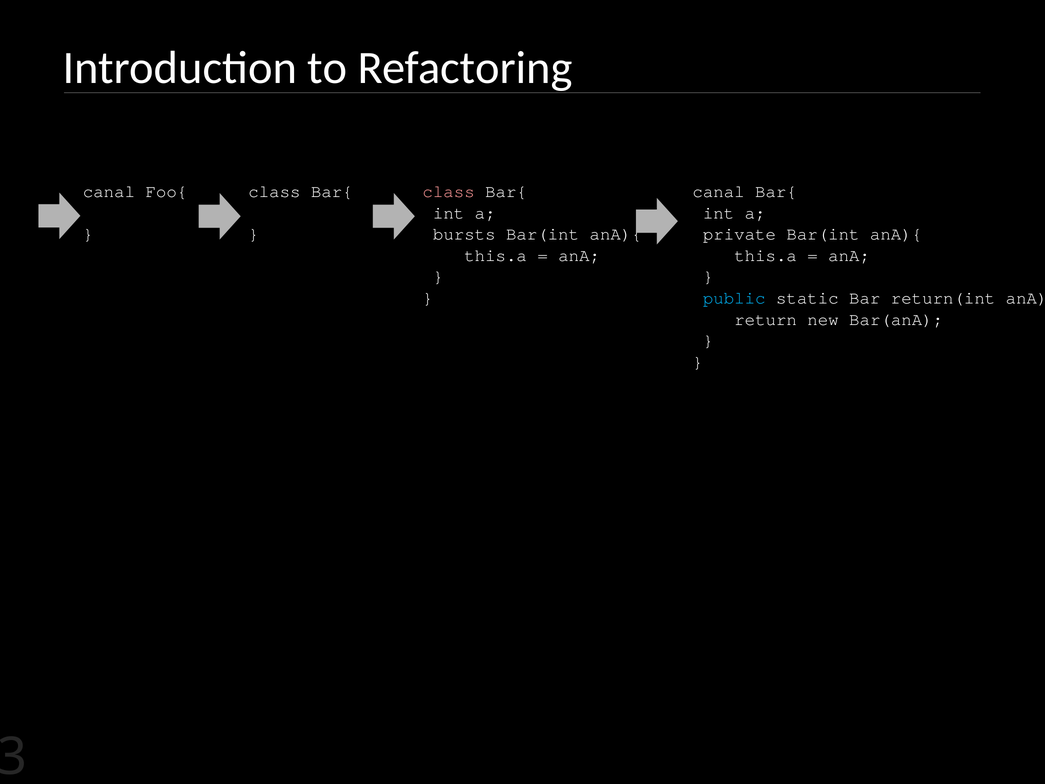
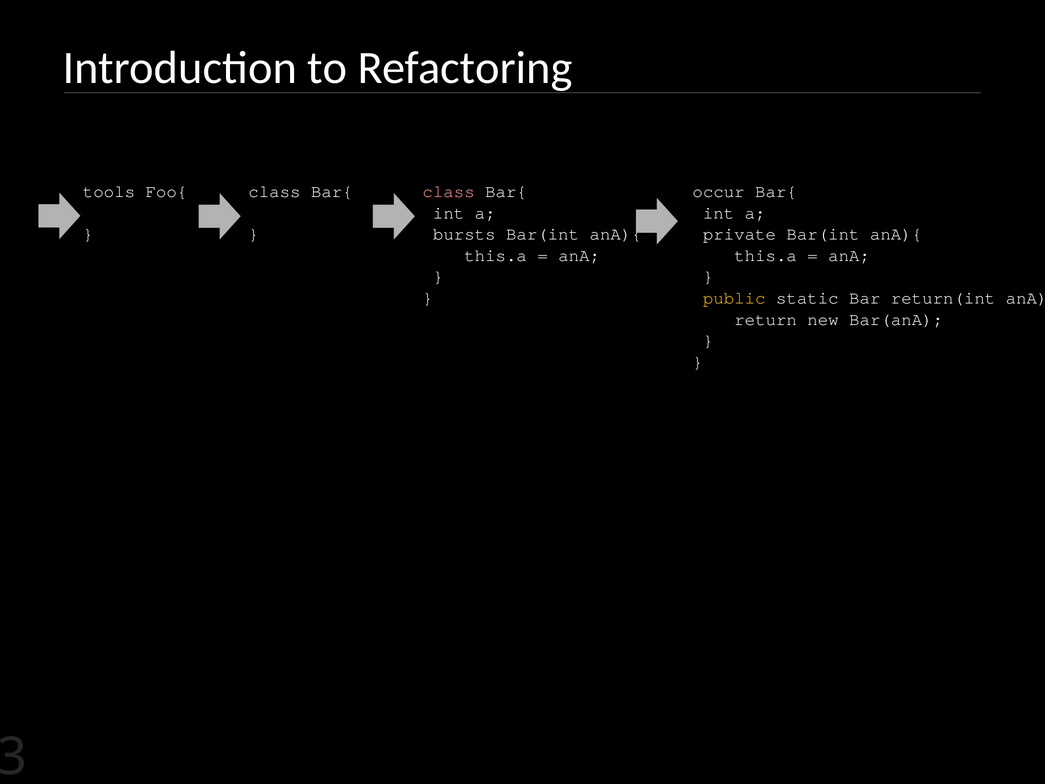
canal at (109, 192): canal -> tools
canal at (719, 192): canal -> occur
public colour: light blue -> yellow
